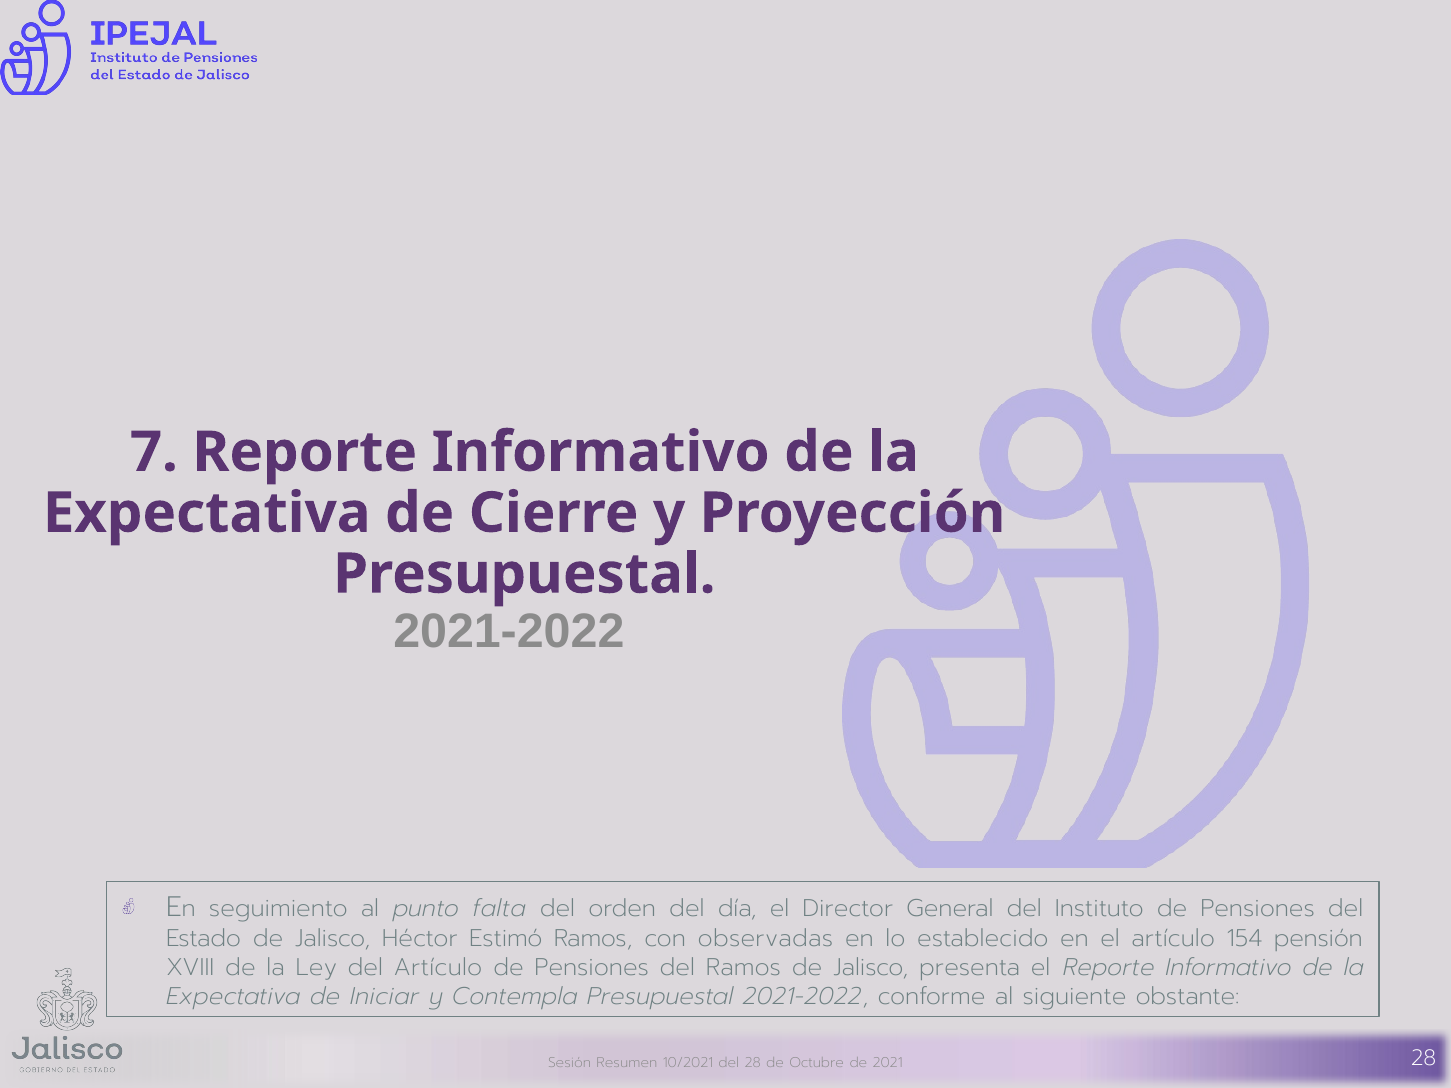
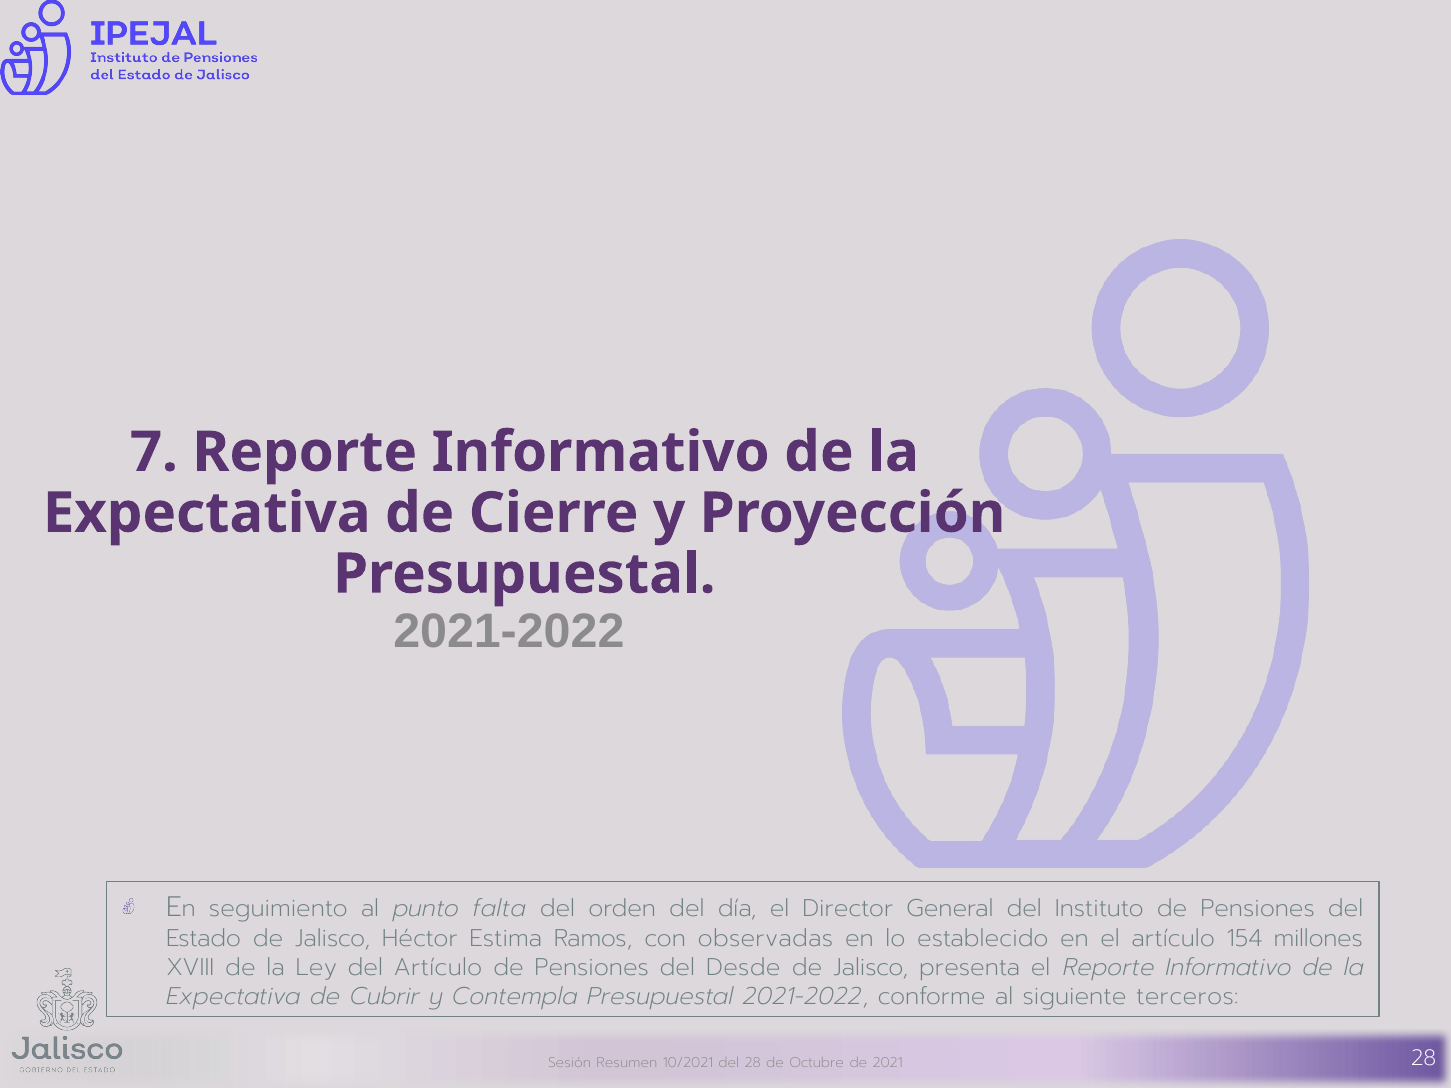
Estimó: Estimó -> Estima
pensión: pensión -> millones
del Ramos: Ramos -> Desde
Iniciar: Iniciar -> Cubrir
obstante: obstante -> terceros
